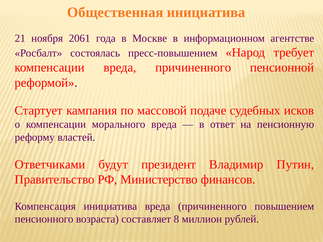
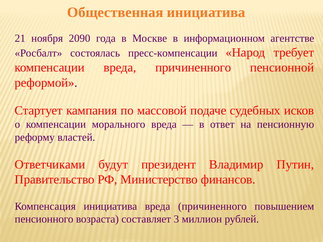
2061: 2061 -> 2090
пресс-повышением: пресс-повышением -> пресс-компенсации
8: 8 -> 3
